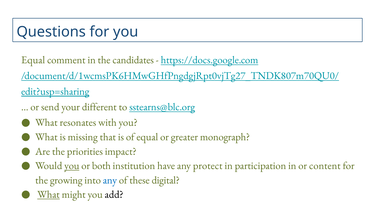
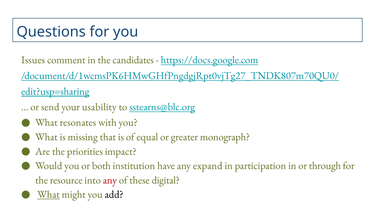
Equal at (33, 60): Equal -> Issues
different: different -> usability
you at (72, 166) underline: present -> none
protect: protect -> expand
content: content -> through
growing: growing -> resource
any at (110, 180) colour: blue -> red
